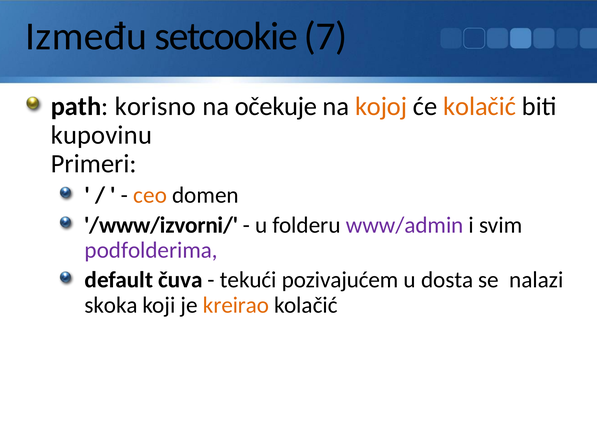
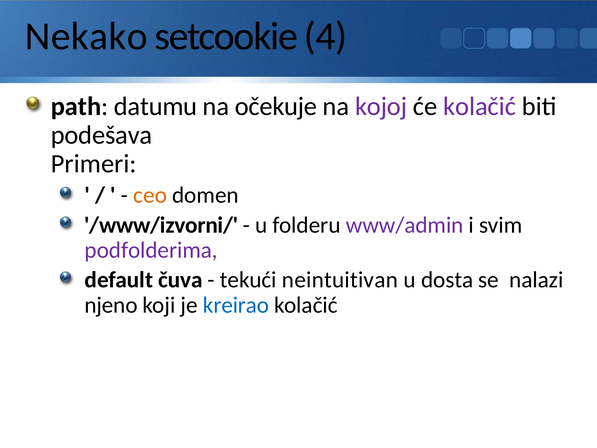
Između: Između -> Nekako
7: 7 -> 4
korisno: korisno -> datumu
kojoj colour: orange -> purple
kolačić at (480, 106) colour: orange -> purple
kupovinu: kupovinu -> podešava
pozivajućem: pozivajućem -> neintuitivan
skoka: skoka -> njeno
kreirao colour: orange -> blue
